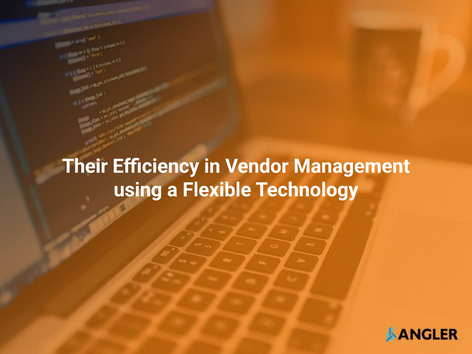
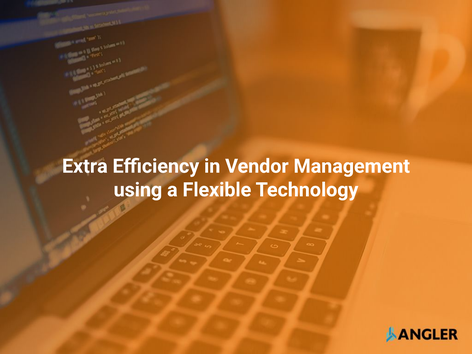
Their: Their -> Extra
